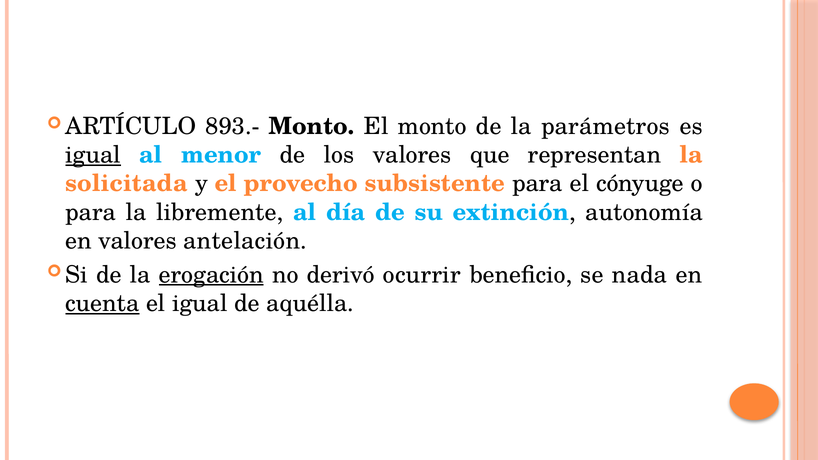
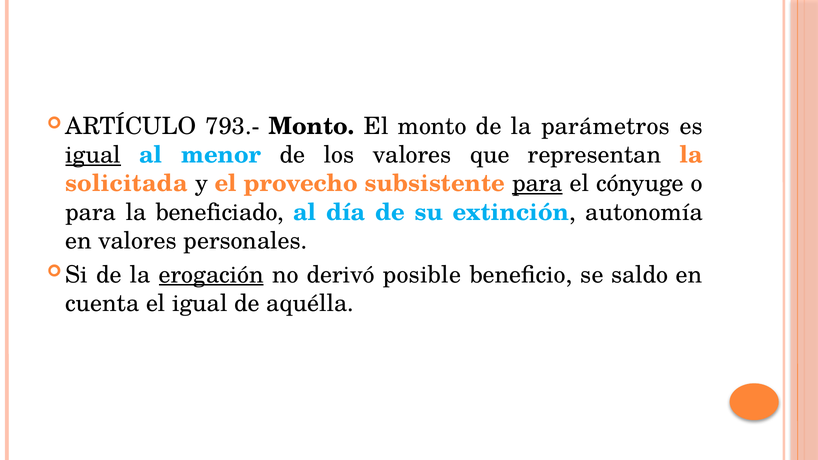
893.-: 893.- -> 793.-
para at (537, 184) underline: none -> present
libremente: libremente -> beneficiado
antelación: antelación -> personales
ocurrir: ocurrir -> posible
nada: nada -> saldo
cuenta underline: present -> none
